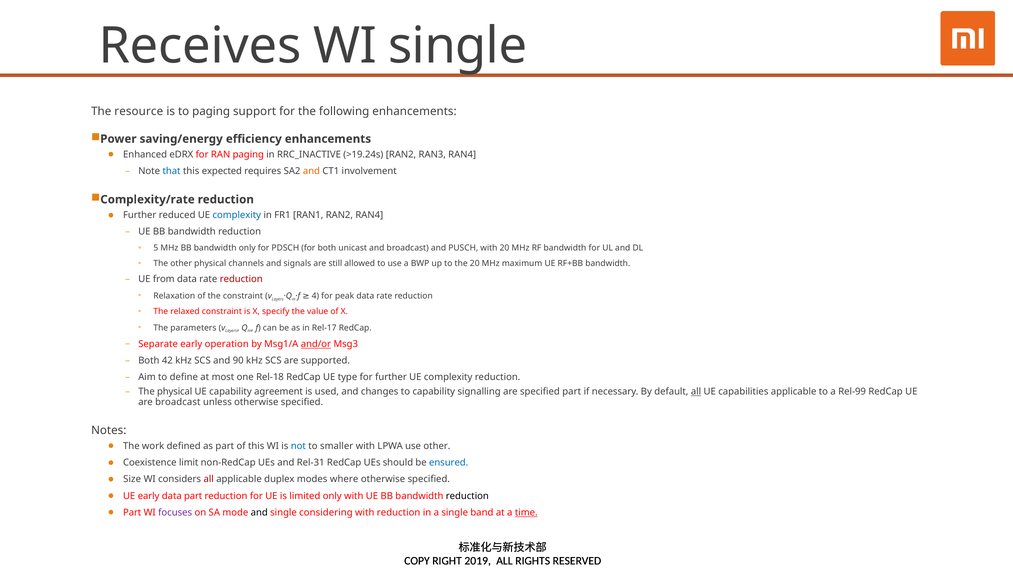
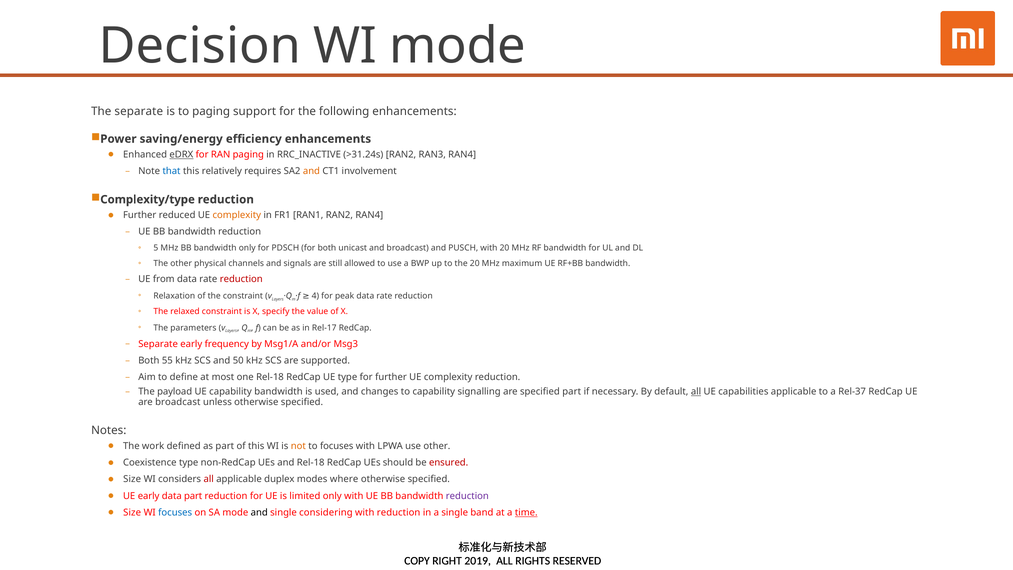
Receives: Receives -> Decision
WI single: single -> mode
The resource: resource -> separate
eDRX underline: none -> present
>19.24s: >19.24s -> >31.24s
expected: expected -> relatively
Complexity/rate: Complexity/rate -> Complexity/type
complexity at (237, 215) colour: blue -> orange
operation: operation -> frequency
and/or underline: present -> none
42: 42 -> 55
90: 90 -> 50
The physical: physical -> payload
capability agreement: agreement -> bandwidth
Rel-99: Rel-99 -> Rel-37
not colour: blue -> orange
to smaller: smaller -> focuses
Coexistence limit: limit -> type
and Rel-31: Rel-31 -> Rel-18
ensured colour: blue -> red
reduction at (467, 496) colour: black -> purple
Part at (132, 512): Part -> Size
focuses at (175, 512) colour: purple -> blue
